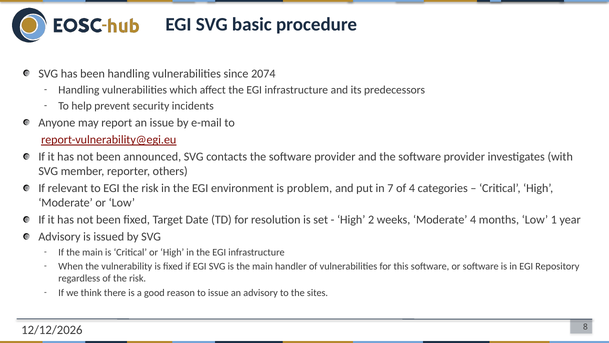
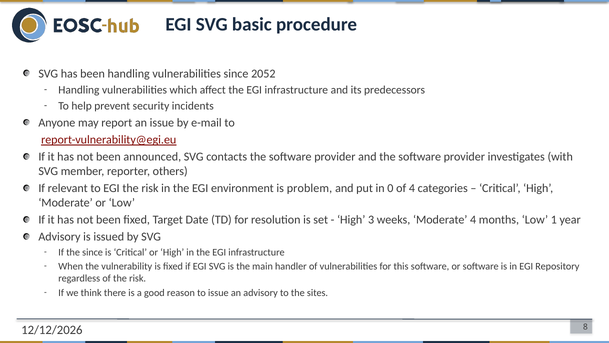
2074: 2074 -> 2052
7: 7 -> 0
2: 2 -> 3
If the main: main -> since
